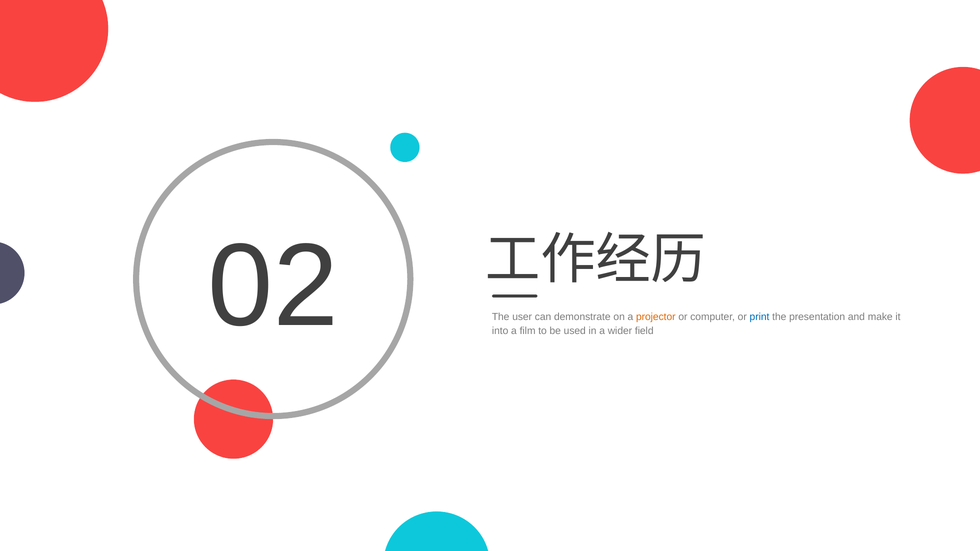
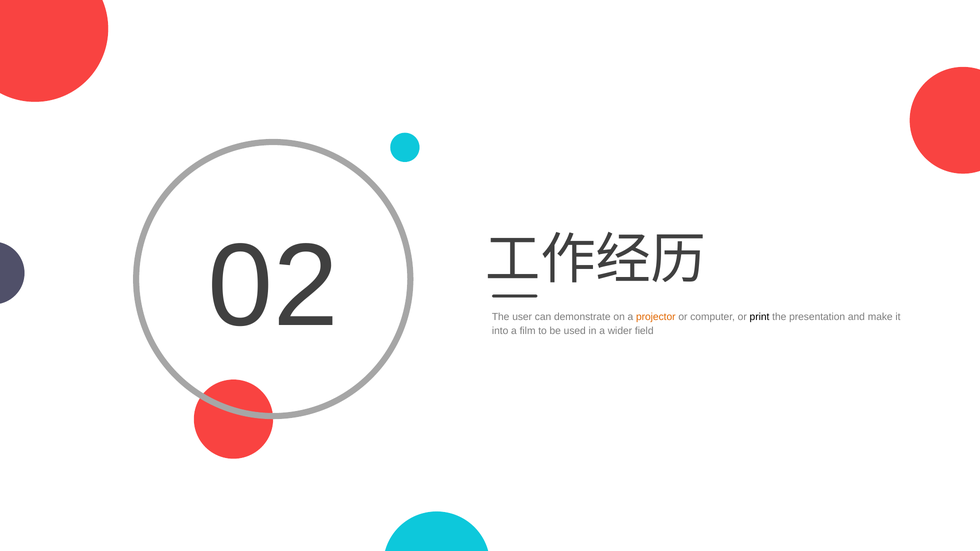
print colour: blue -> black
